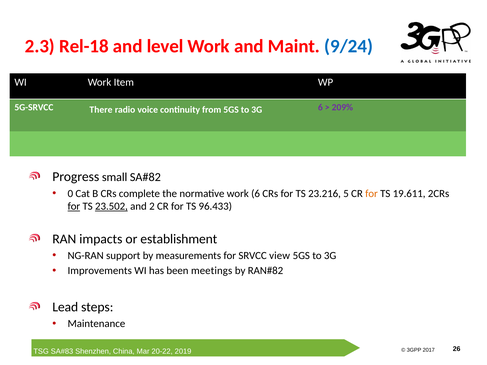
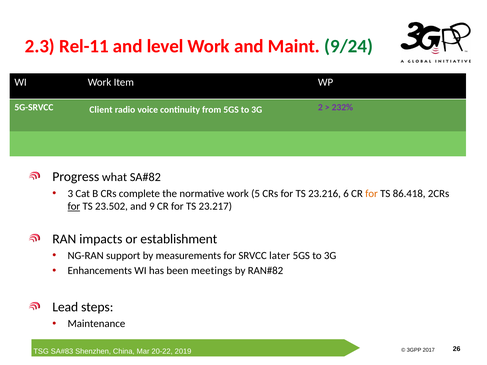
Rel-18: Rel-18 -> Rel-11
9/24 colour: blue -> green
There: There -> Client
3G 6: 6 -> 2
209%: 209% -> 232%
small: small -> what
0: 0 -> 3
work 6: 6 -> 5
5: 5 -> 6
19.611: 19.611 -> 86.418
23.502 underline: present -> none
2: 2 -> 9
96.433: 96.433 -> 23.217
view: view -> later
Improvements: Improvements -> Enhancements
